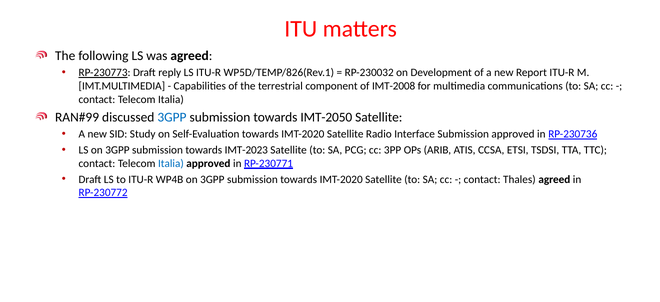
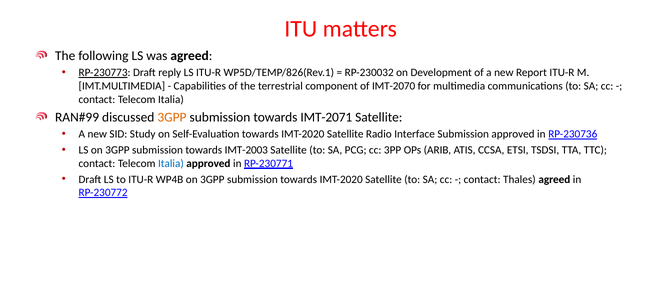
IMT-2008: IMT-2008 -> IMT-2070
3GPP at (172, 117) colour: blue -> orange
IMT-2050: IMT-2050 -> IMT-2071
IMT-2023: IMT-2023 -> IMT-2003
